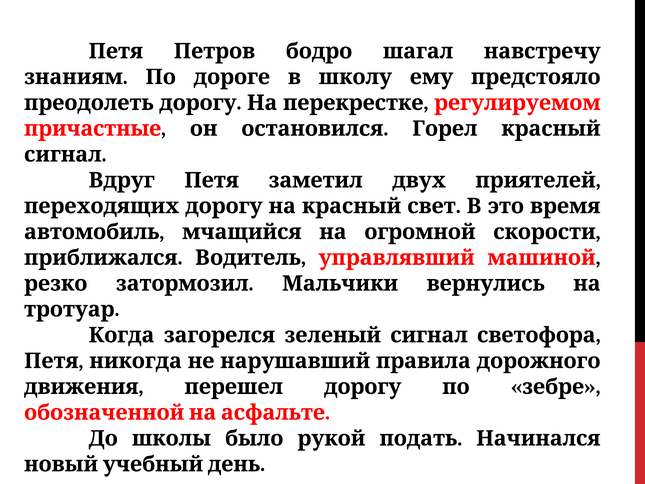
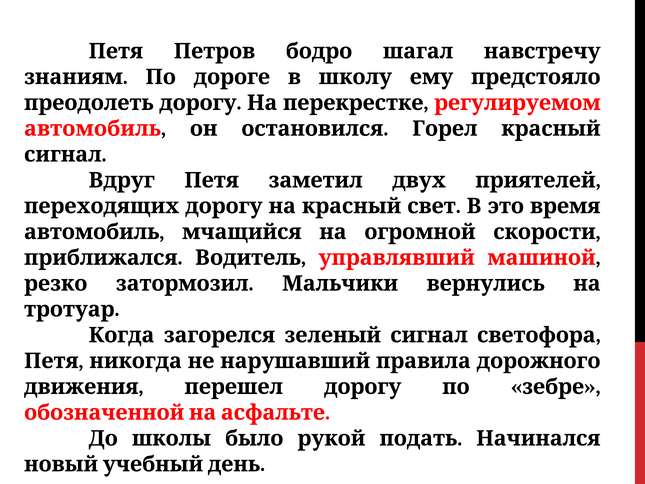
причастные at (93, 129): причастные -> автомобиль
